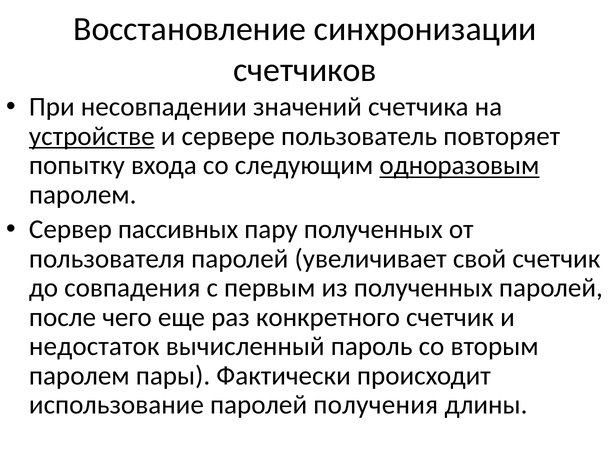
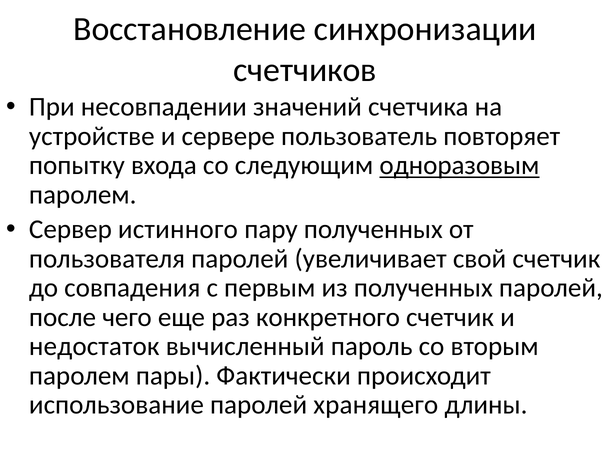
устройстве underline: present -> none
пассивных: пассивных -> истинного
получения: получения -> хранящего
